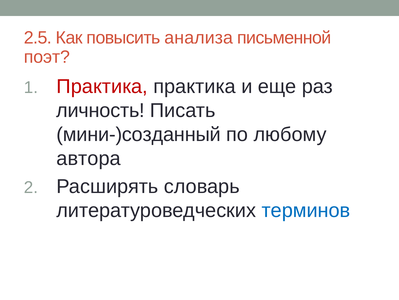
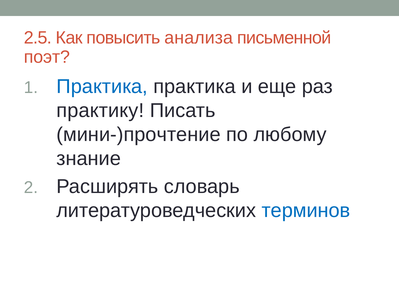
Практика at (102, 86) colour: red -> blue
личность: личность -> практику
мини-)созданный: мини-)созданный -> мини-)прочтение
автора: автора -> знание
